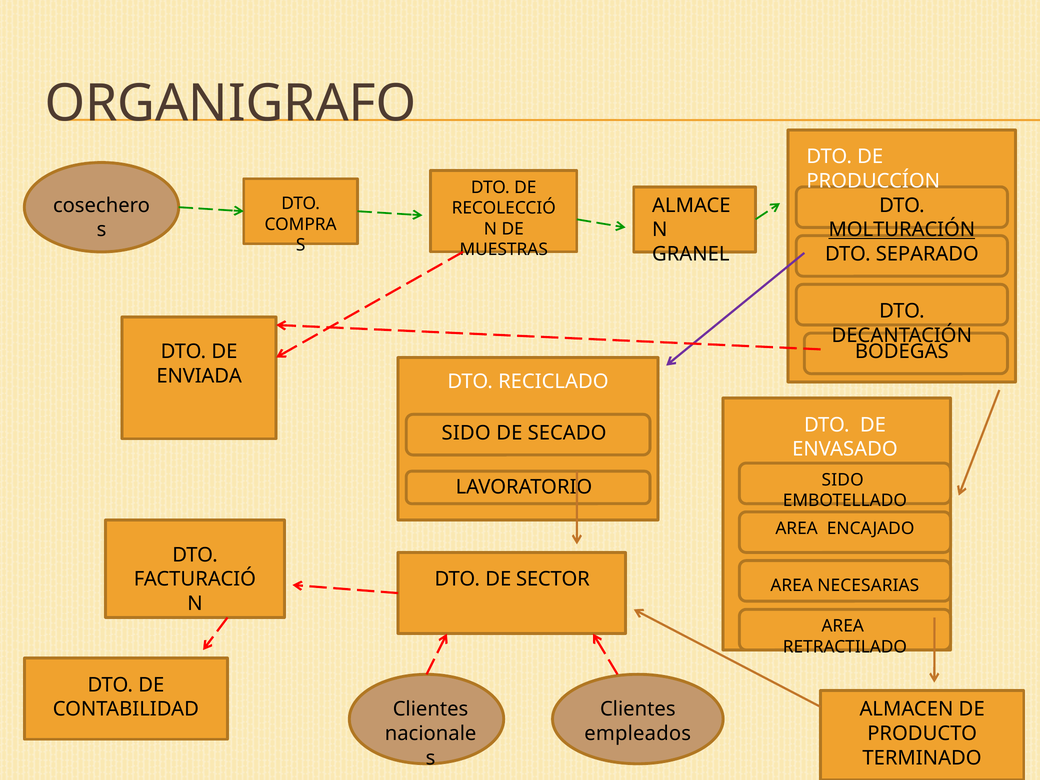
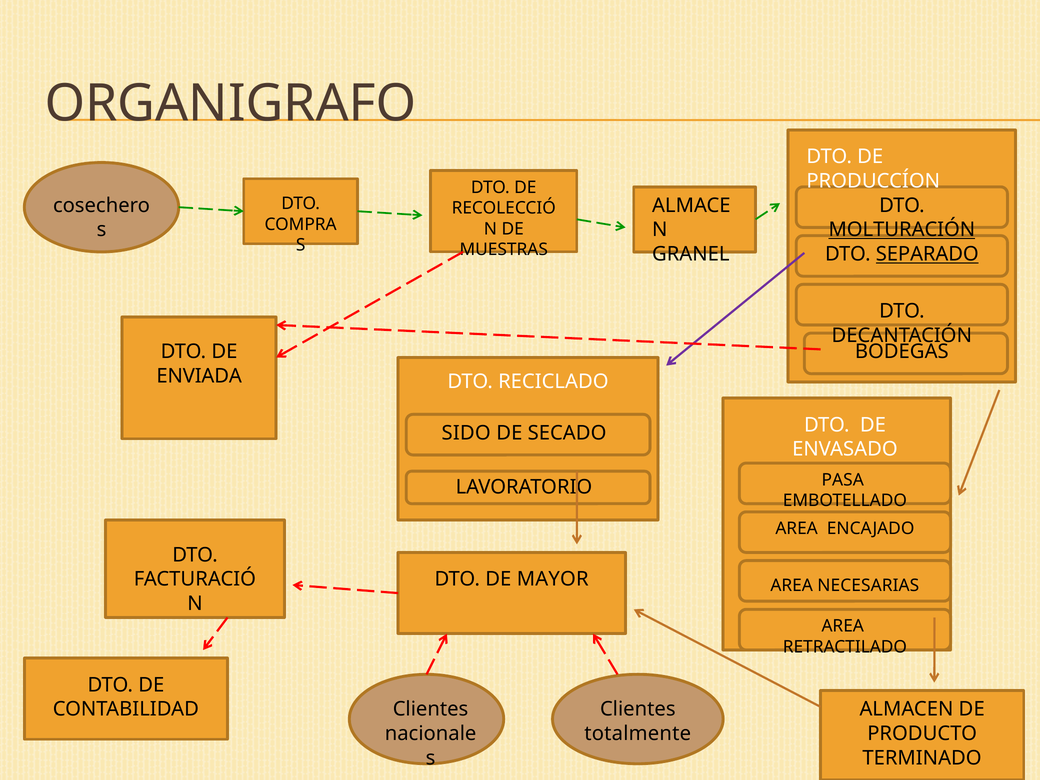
SEPARADO underline: none -> present
SIDO at (843, 480): SIDO -> PASA
SECTOR: SECTOR -> MAYOR
empleados: empleados -> totalmente
